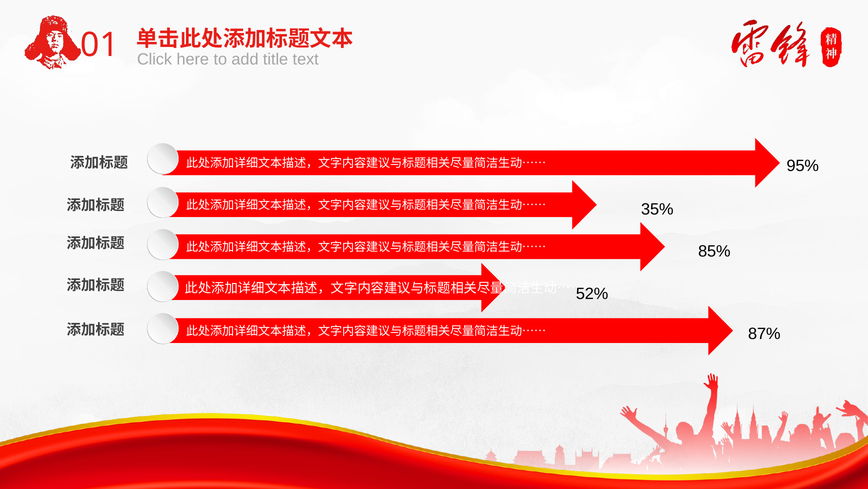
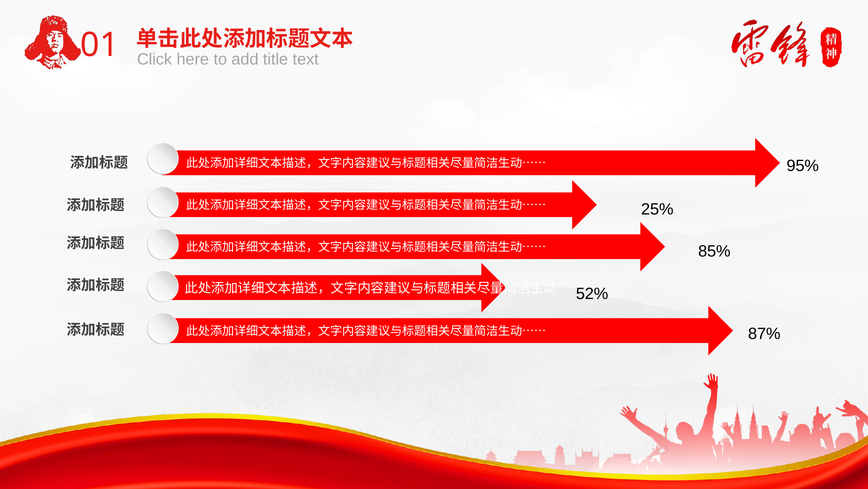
35%: 35% -> 25%
